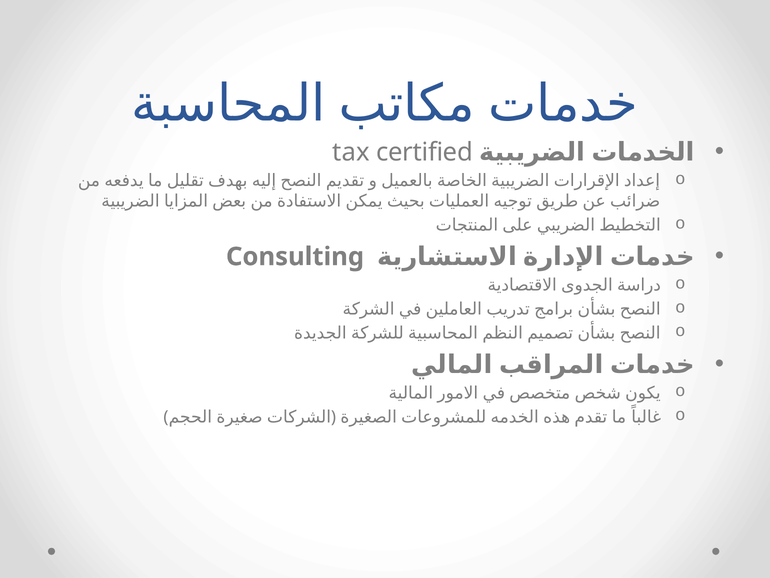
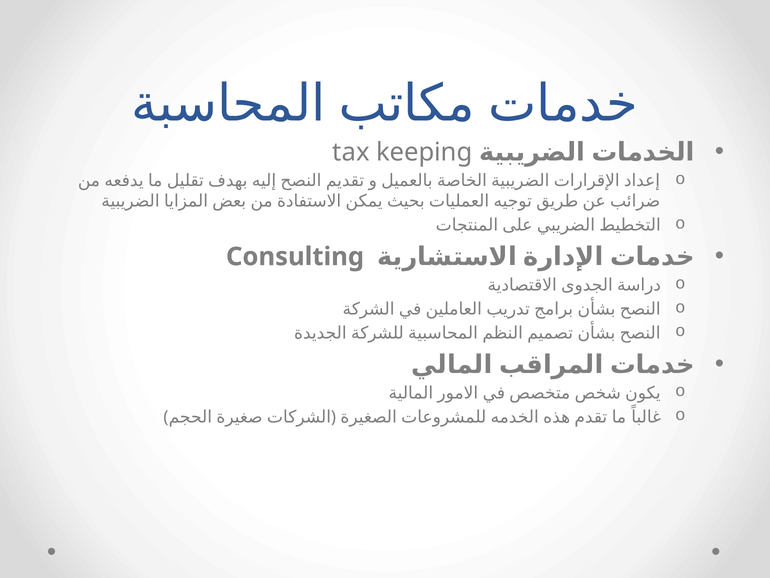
certified: certified -> keeping
